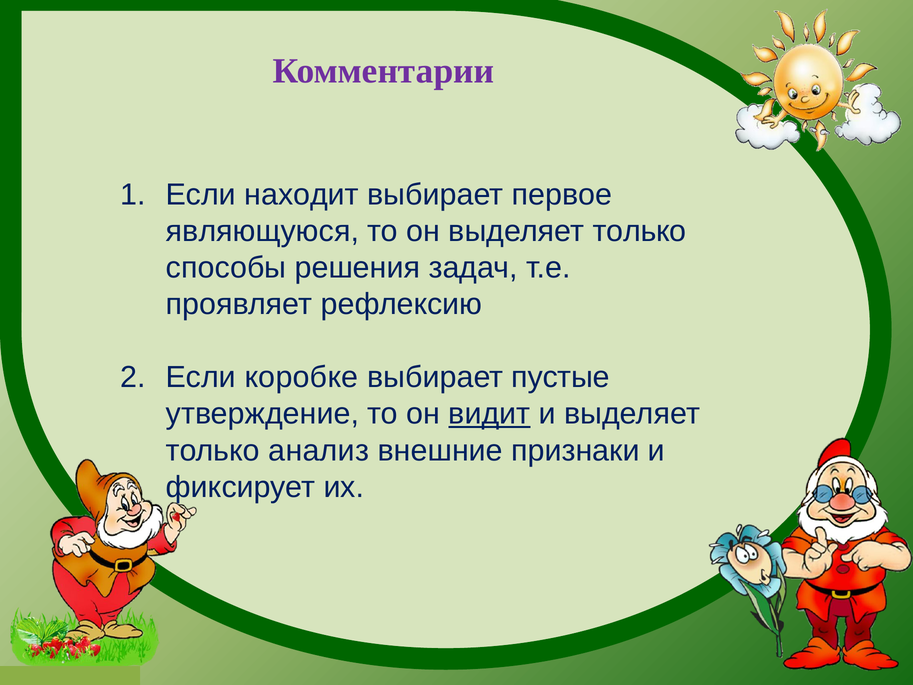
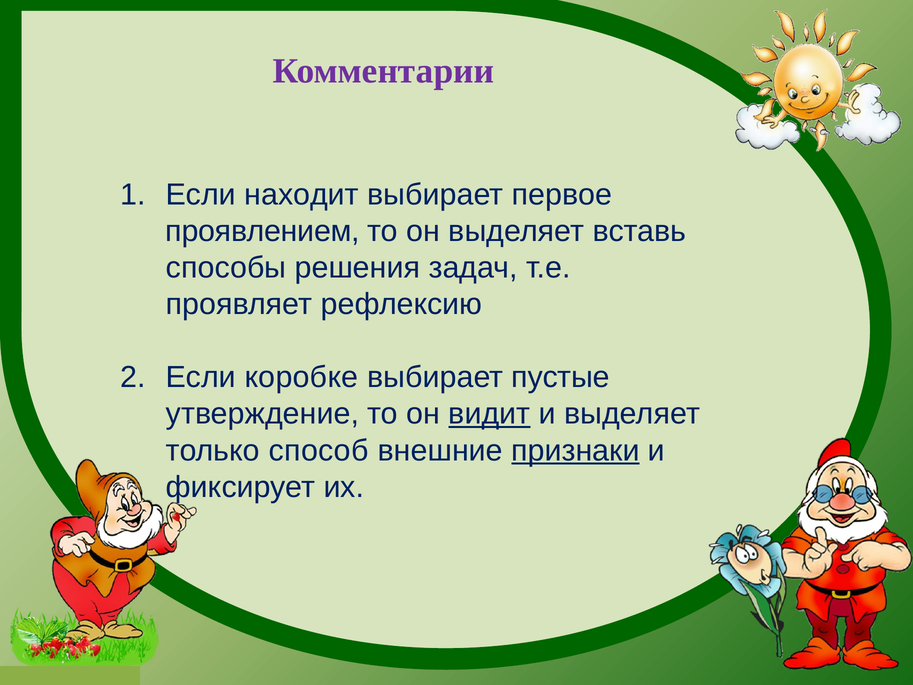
являющуюся: являющуюся -> проявлением
он выделяет только: только -> вставь
анализ: анализ -> способ
признаки underline: none -> present
